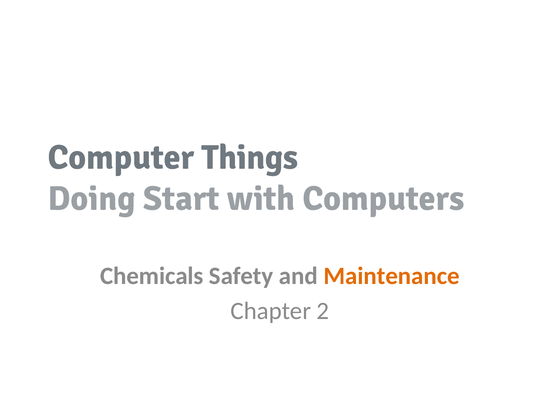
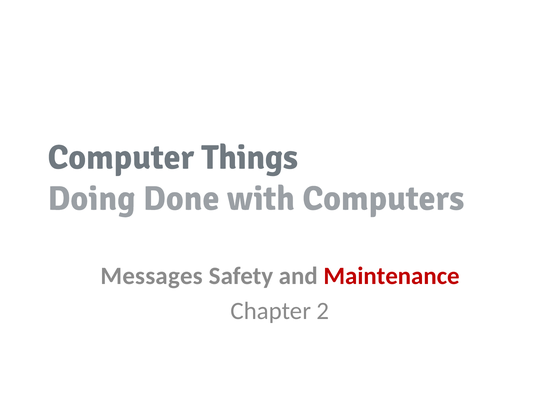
Start: Start -> Done
Chemicals: Chemicals -> Messages
Maintenance colour: orange -> red
